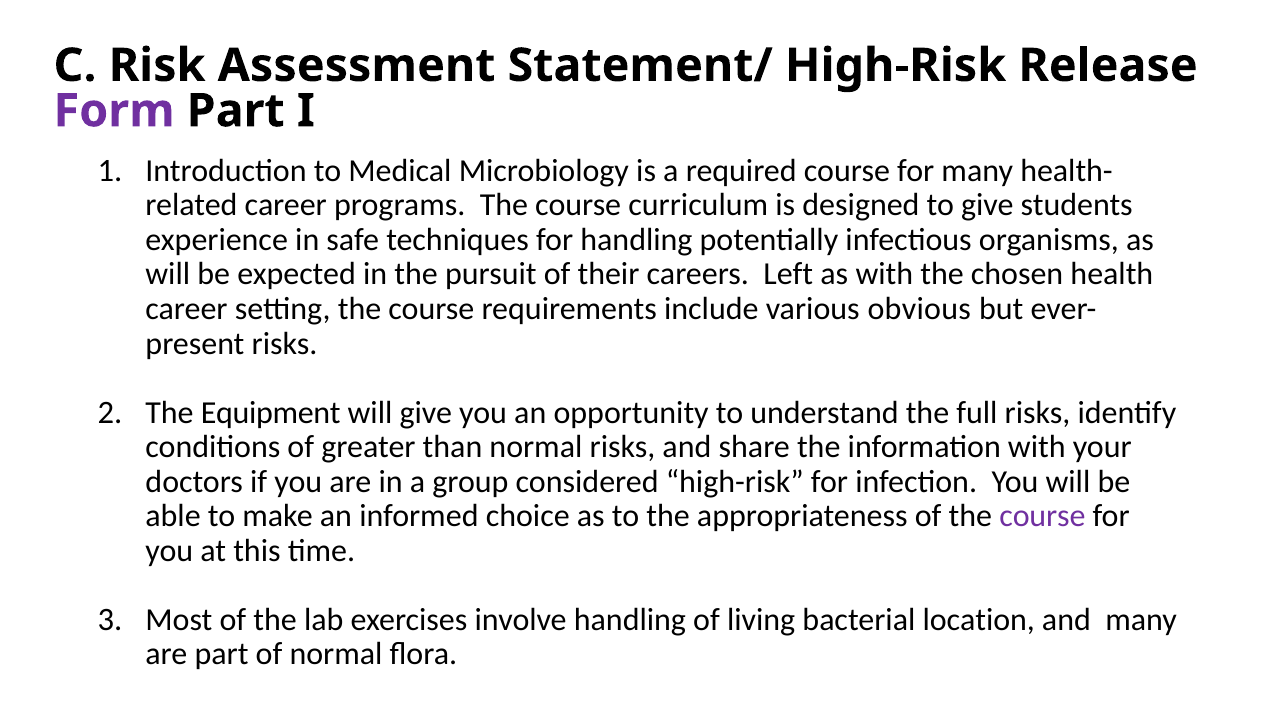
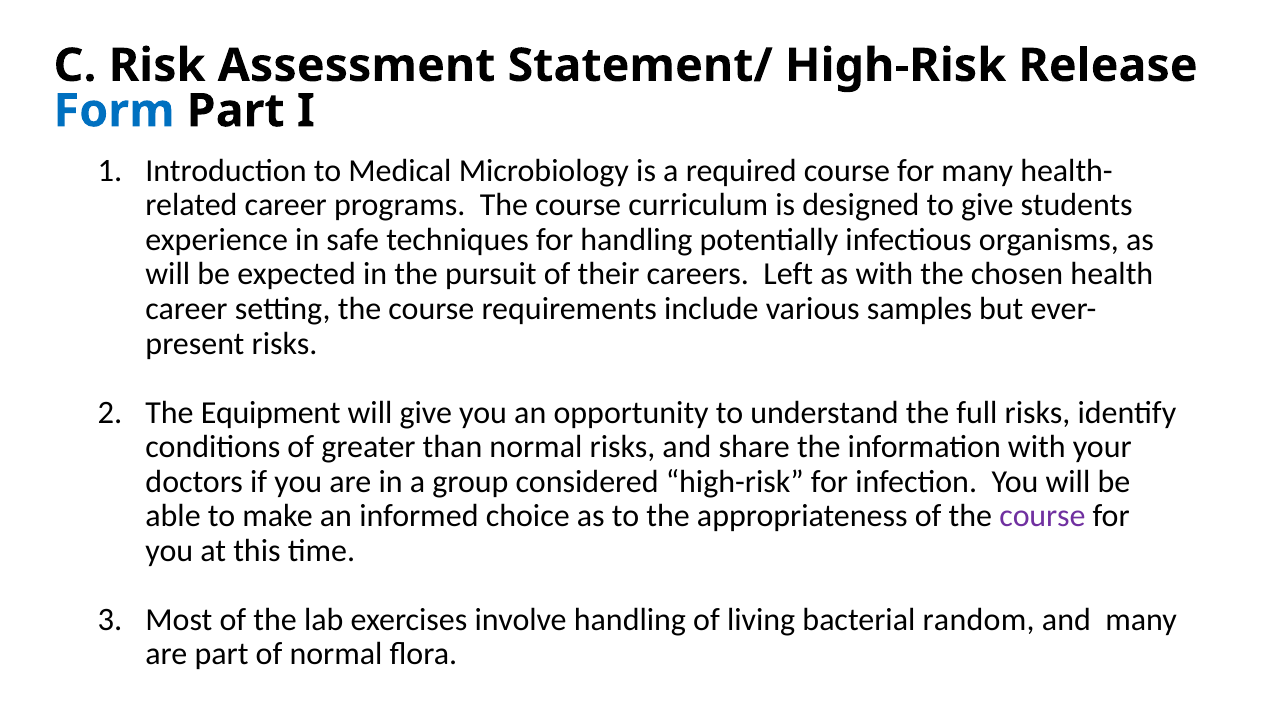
Form colour: purple -> blue
obvious: obvious -> samples
location: location -> random
